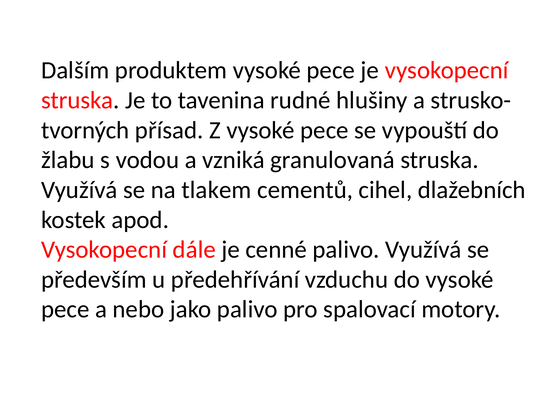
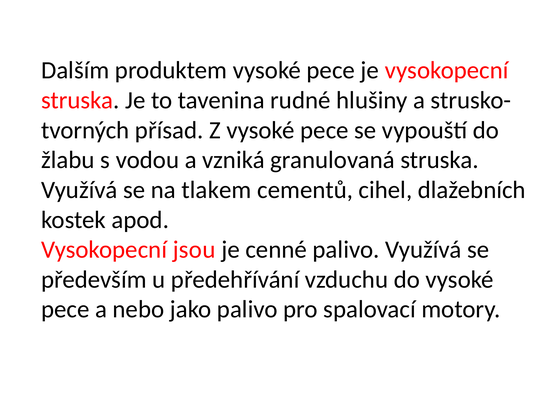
dále: dále -> jsou
